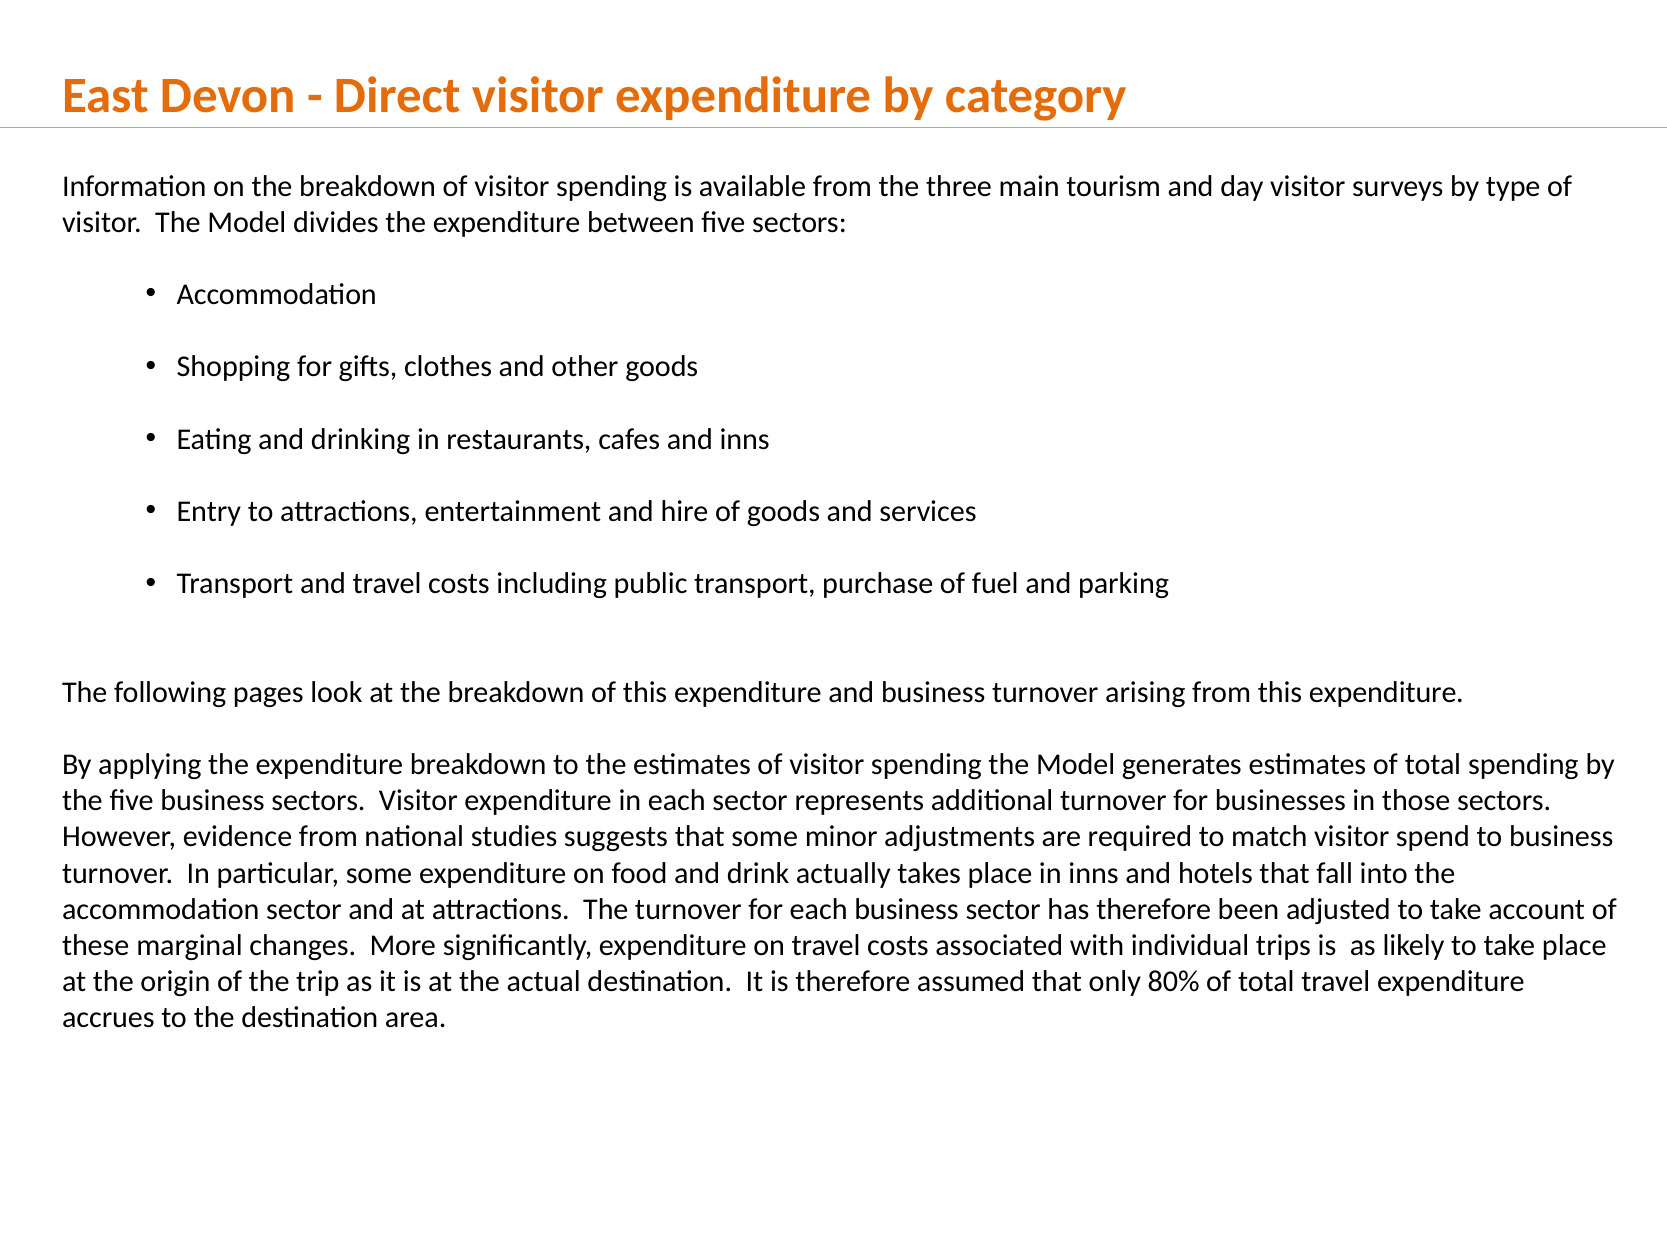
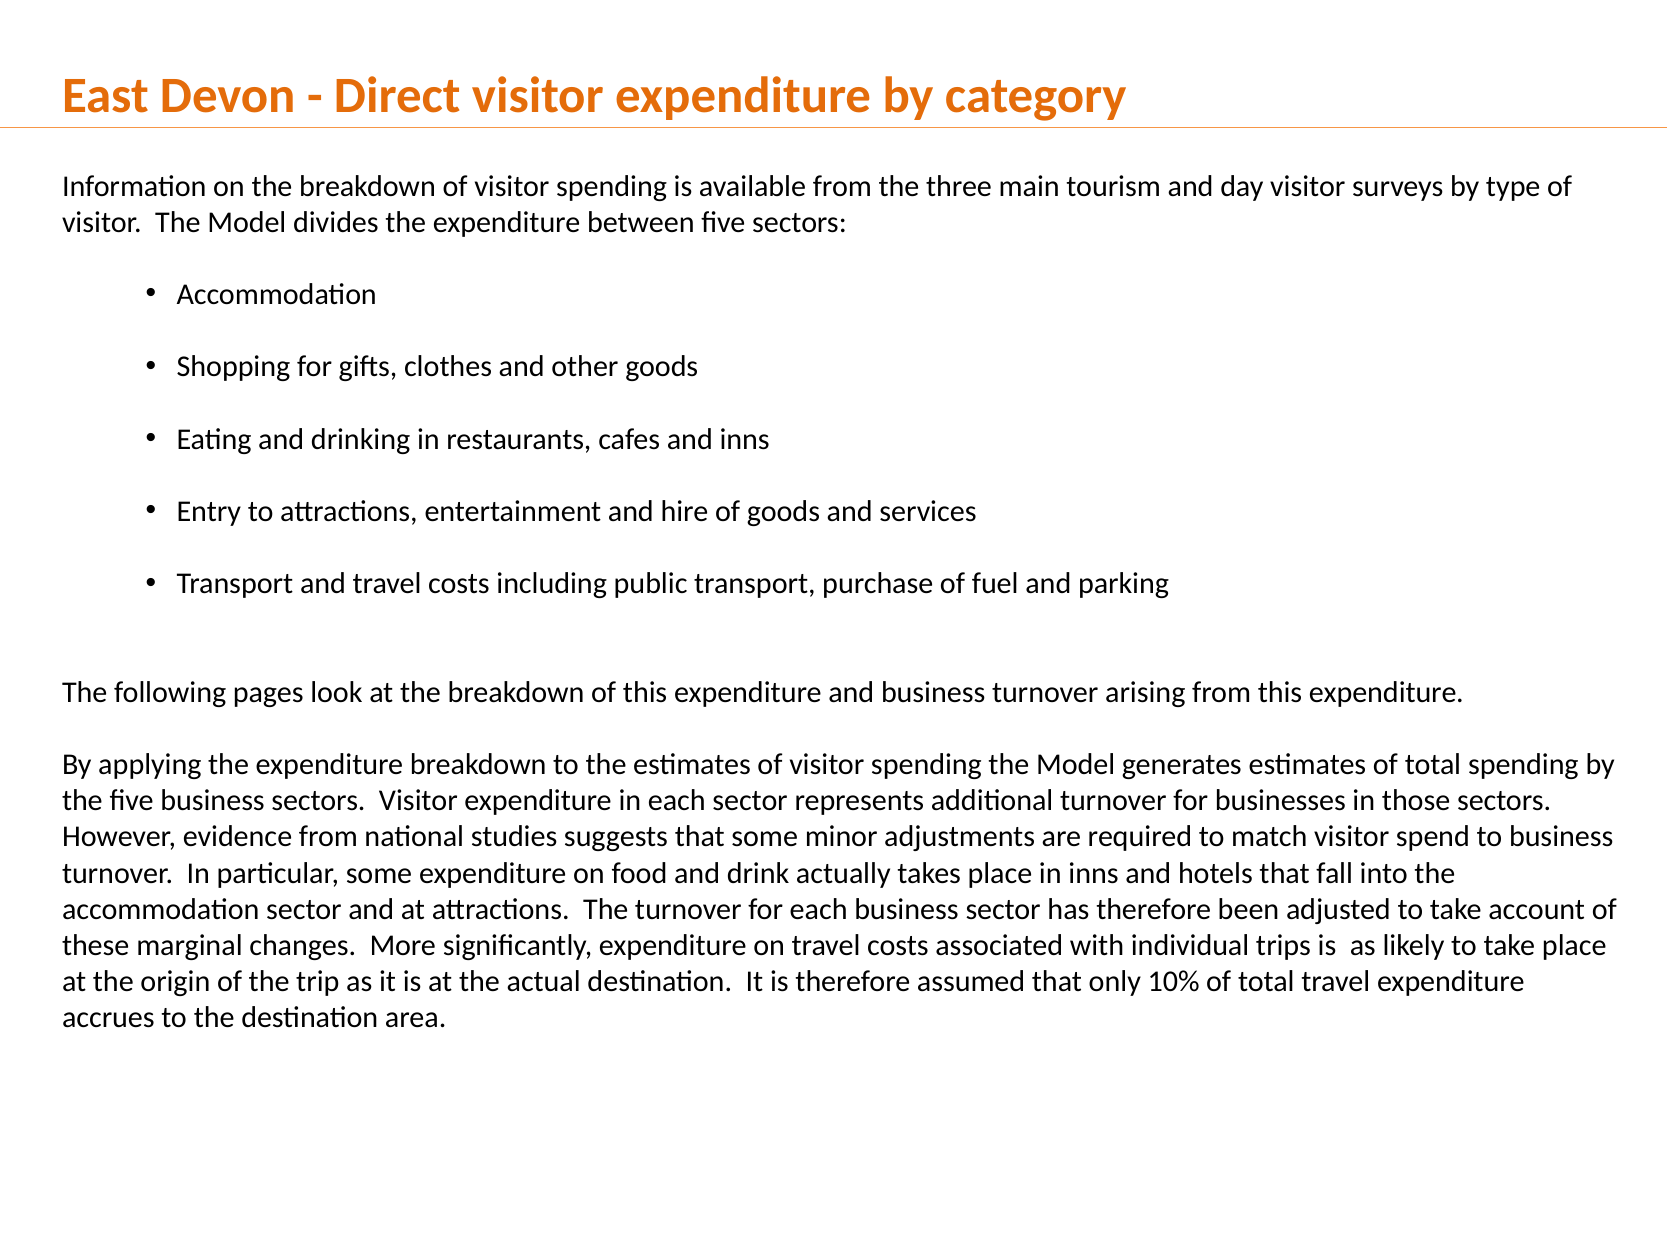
80%: 80% -> 10%
